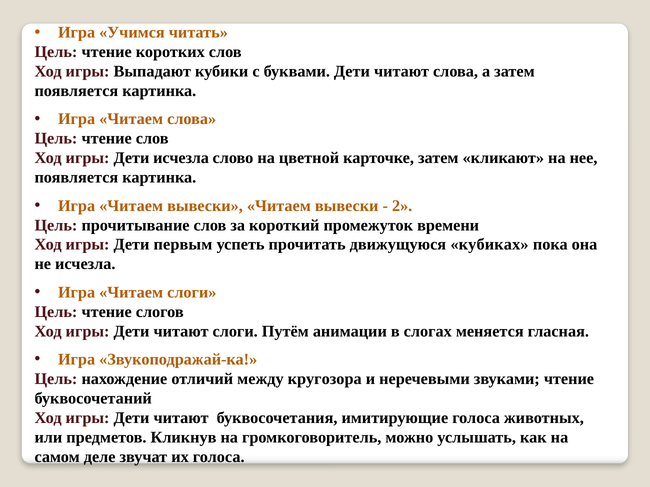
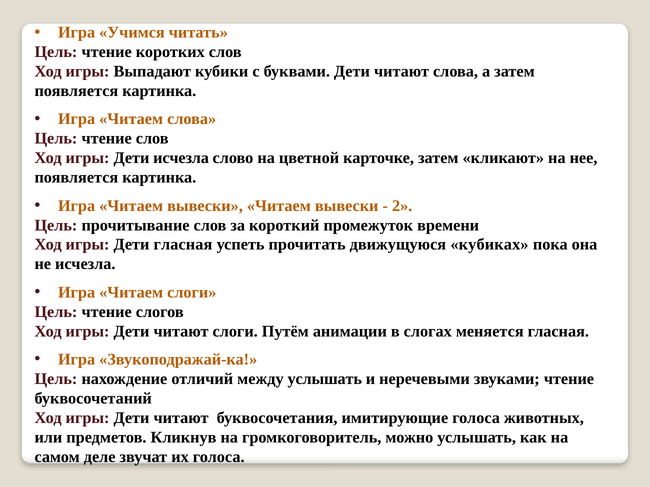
Дети первым: первым -> гласная
между кругозора: кругозора -> услышать
